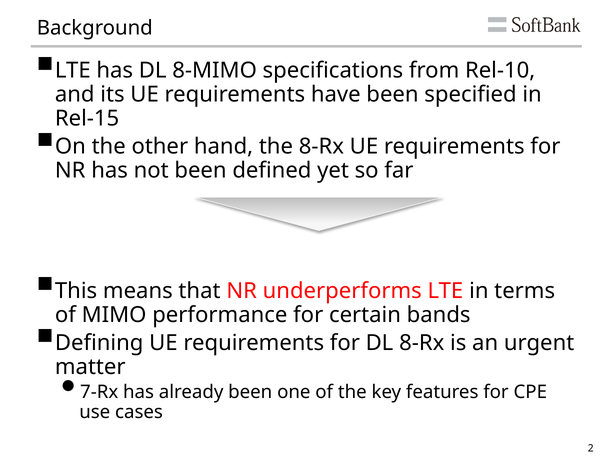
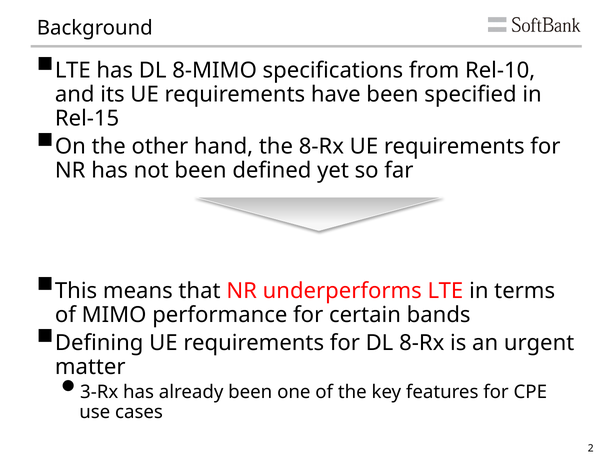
7-Rx: 7-Rx -> 3-Rx
